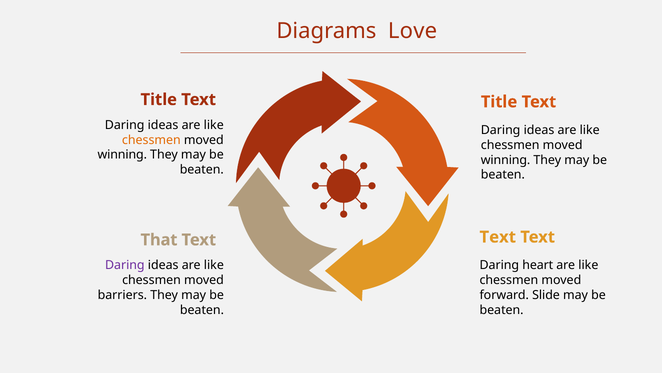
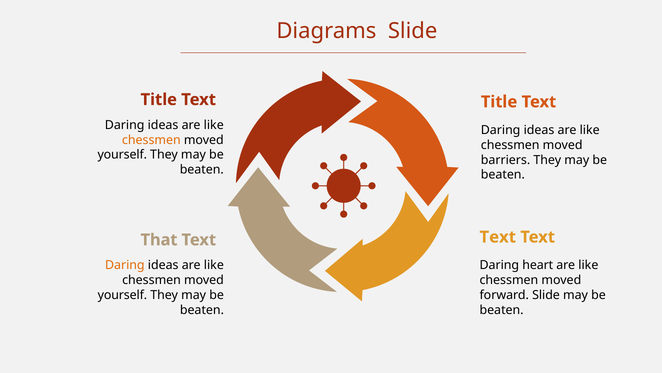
Diagrams Love: Love -> Slide
winning at (122, 155): winning -> yourself
winning at (506, 160): winning -> barriers
Daring at (125, 265) colour: purple -> orange
barriers at (122, 295): barriers -> yourself
